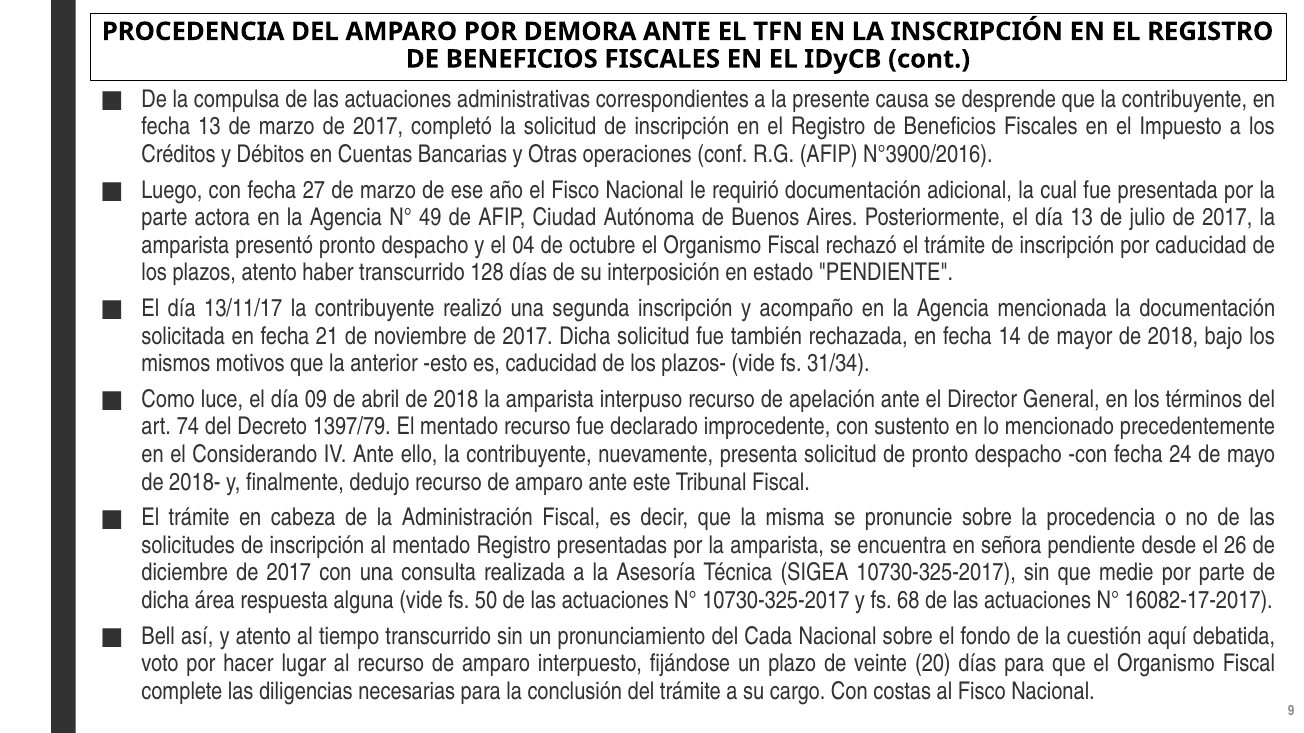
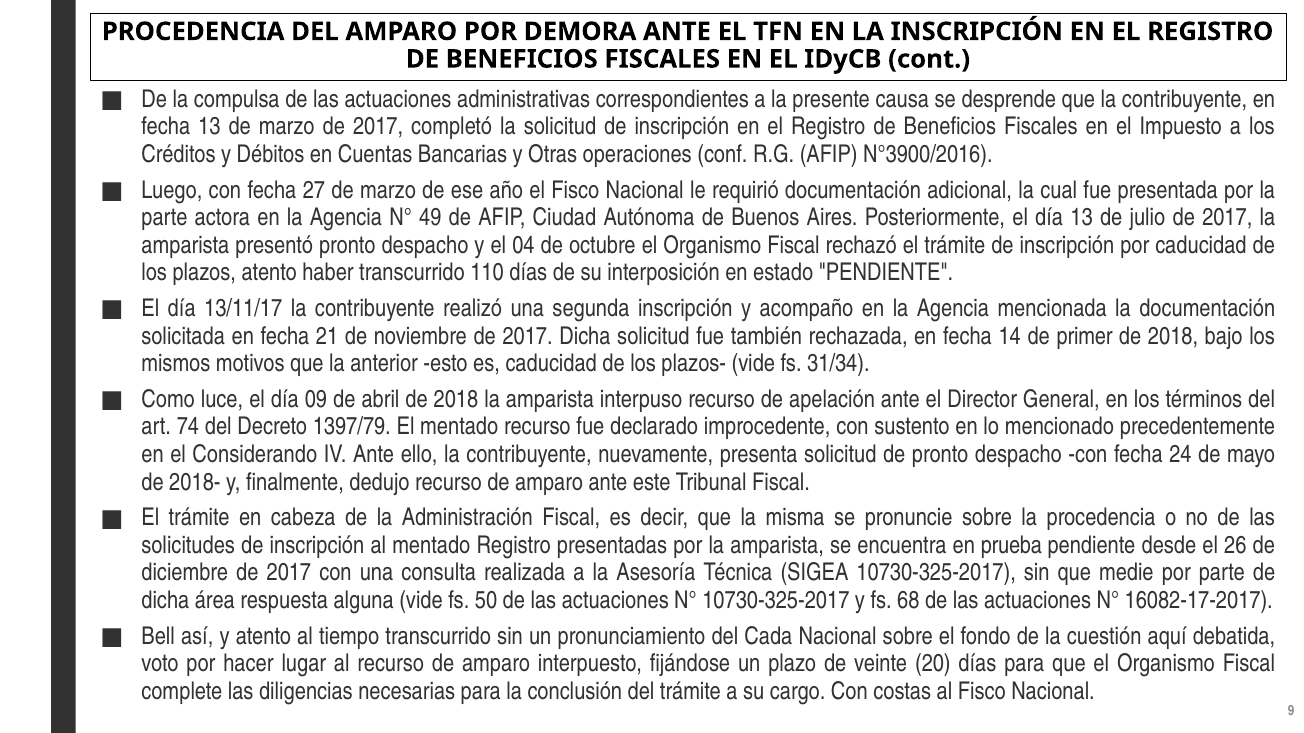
128: 128 -> 110
mayor: mayor -> primer
señora: señora -> prueba
